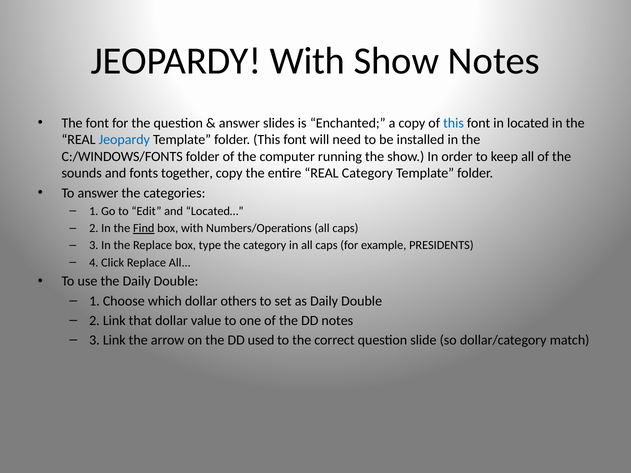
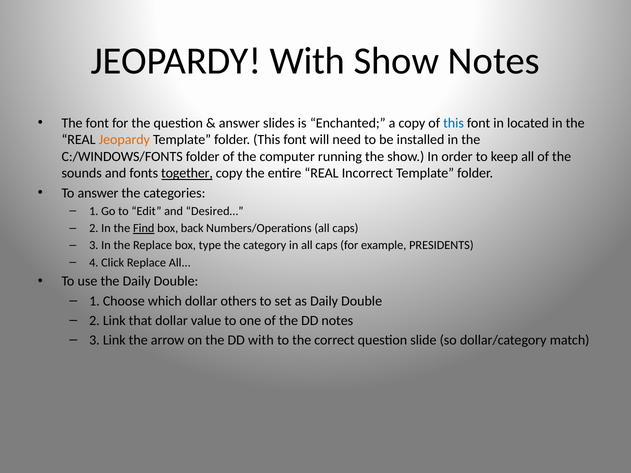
Jeopardy at (124, 140) colour: blue -> orange
together underline: none -> present
REAL Category: Category -> Incorrect
Located…: Located… -> Desired…
box with: with -> back
DD used: used -> with
